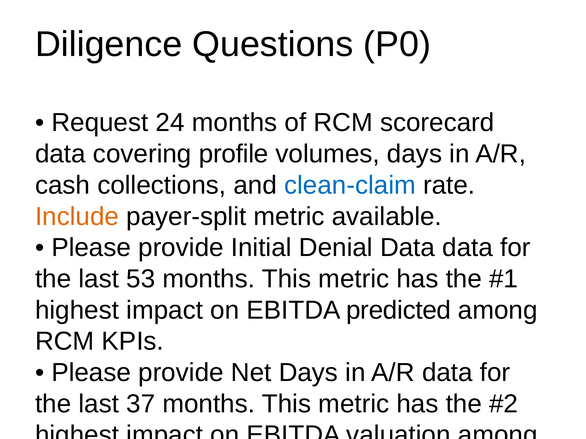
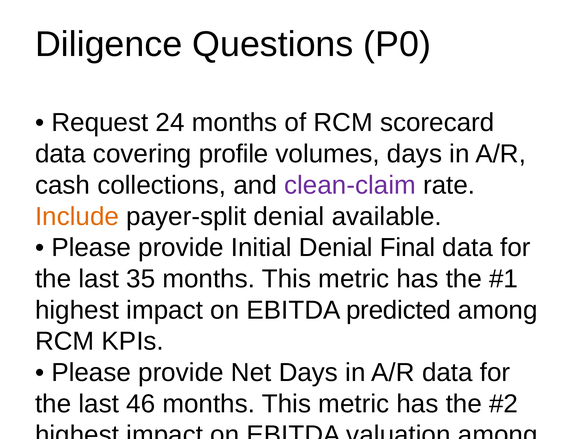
clean-claim colour: blue -> purple
payer-split metric: metric -> denial
Denial Data: Data -> Final
53: 53 -> 35
37: 37 -> 46
